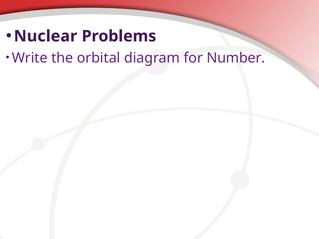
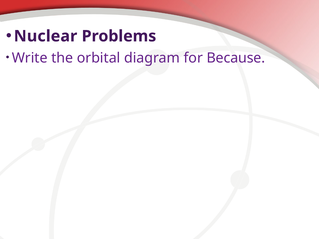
Number: Number -> Because
